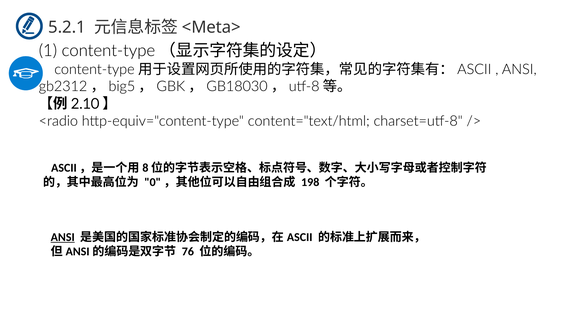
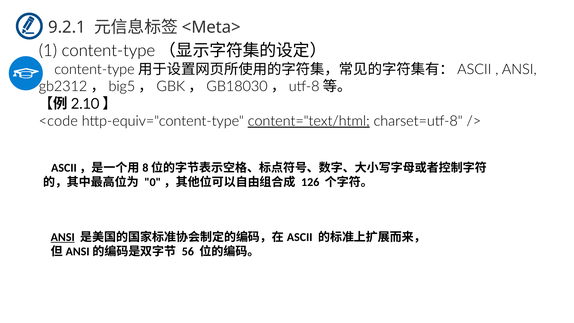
5.2.1: 5.2.1 -> 9.2.1
<radio: <radio -> <code
content="text/html underline: none -> present
198: 198 -> 126
76: 76 -> 56
